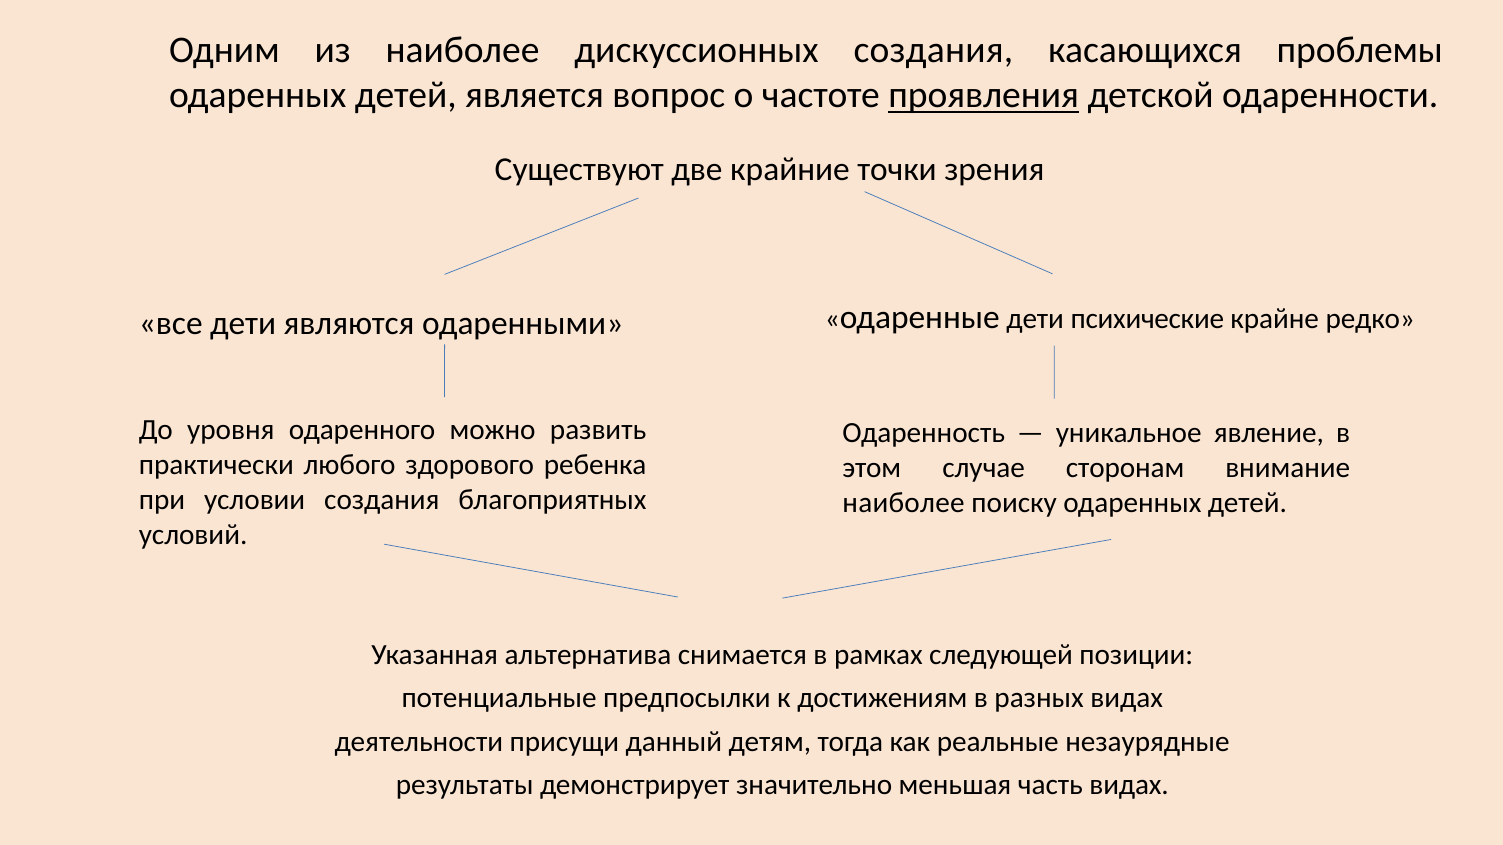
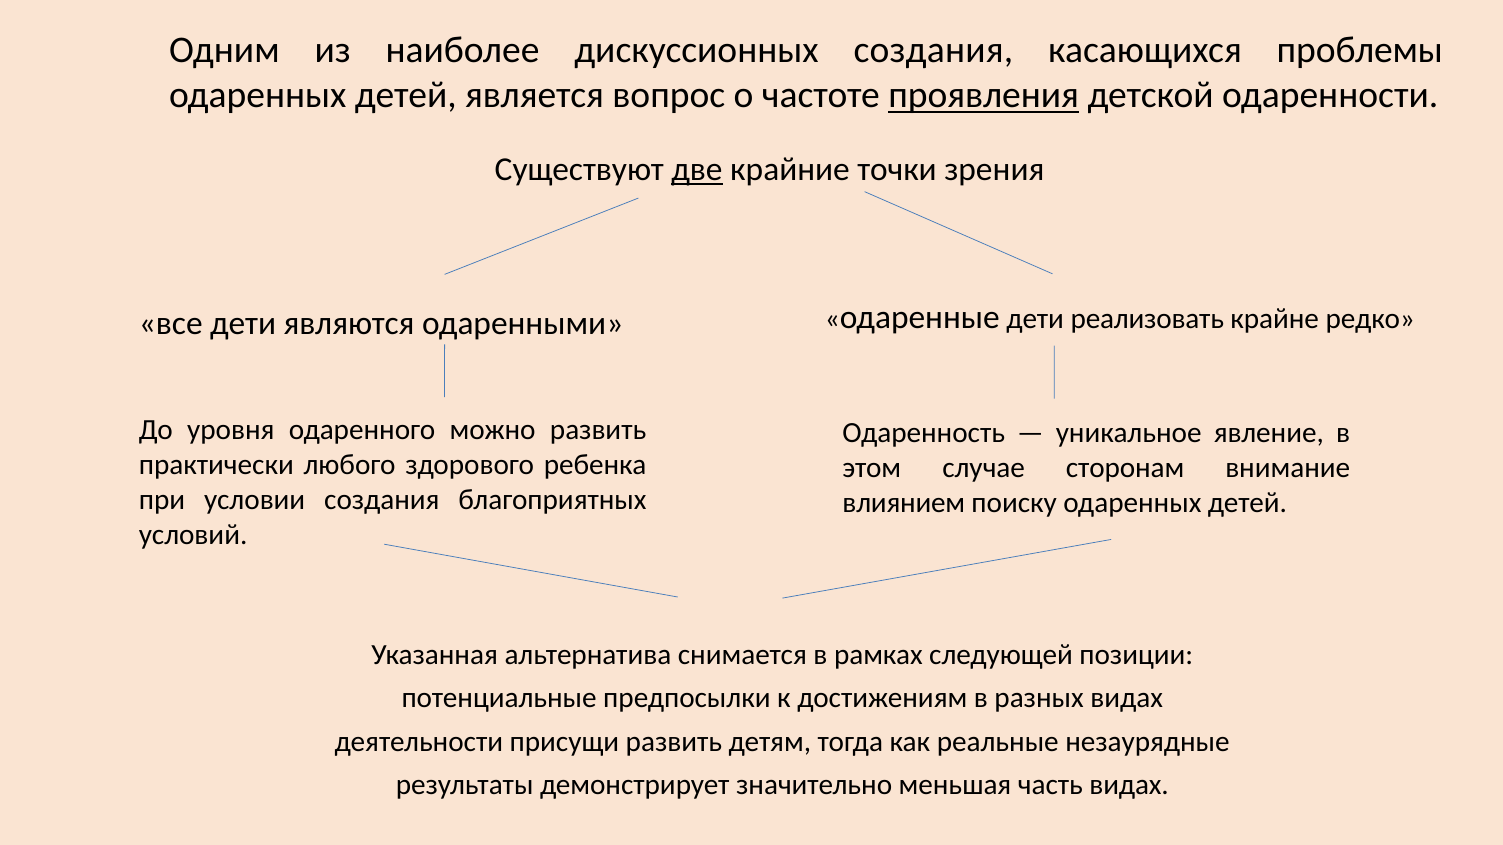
две underline: none -> present
психические: психические -> реализовать
наиболее at (904, 504): наиболее -> влиянием
присущи данный: данный -> развить
